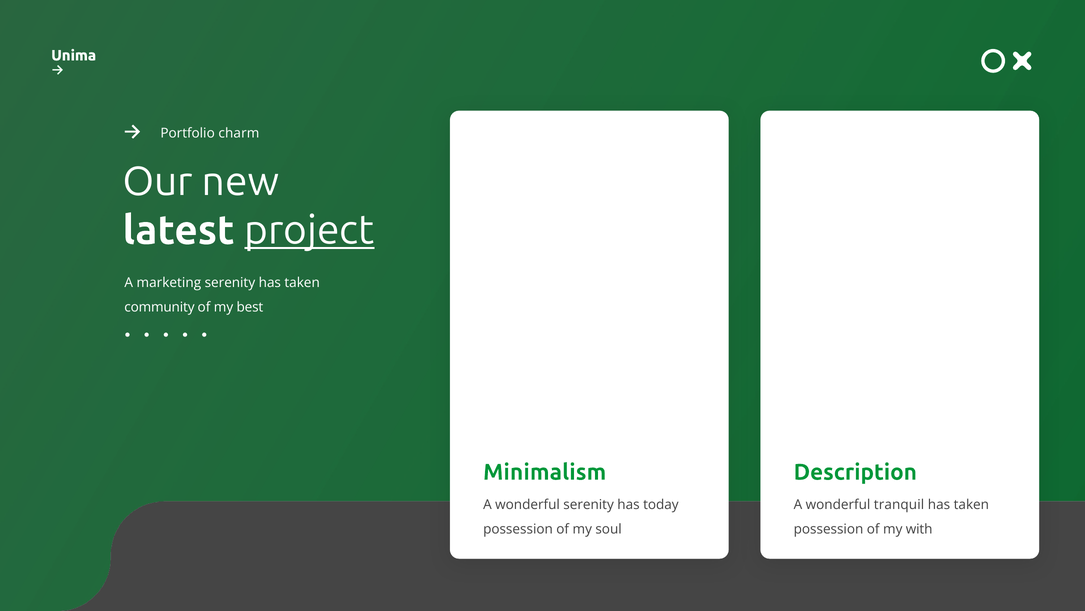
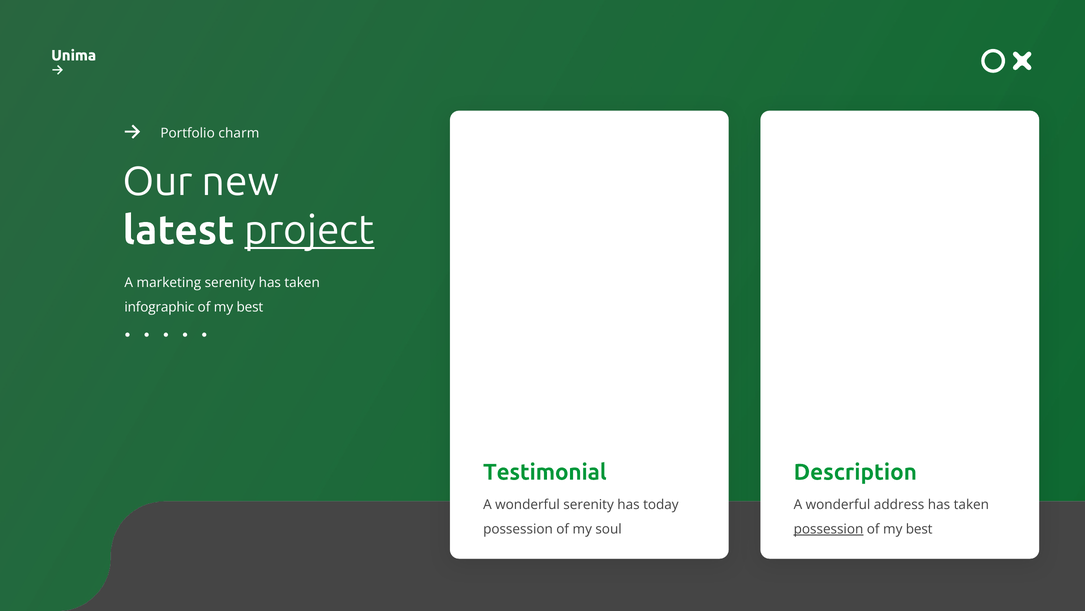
community: community -> infographic
Minimalism: Minimalism -> Testimonial
tranquil: tranquil -> address
possession at (829, 528) underline: none -> present
with at (919, 528): with -> best
